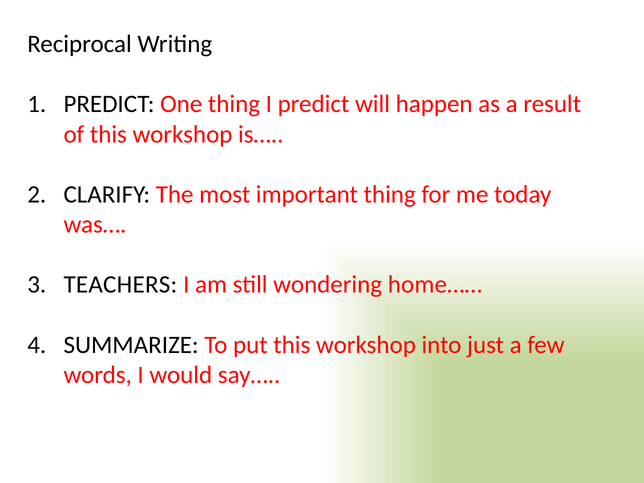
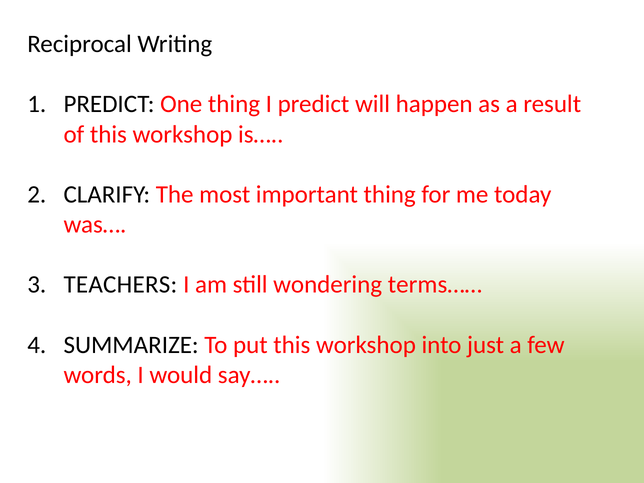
home……: home…… -> terms……
